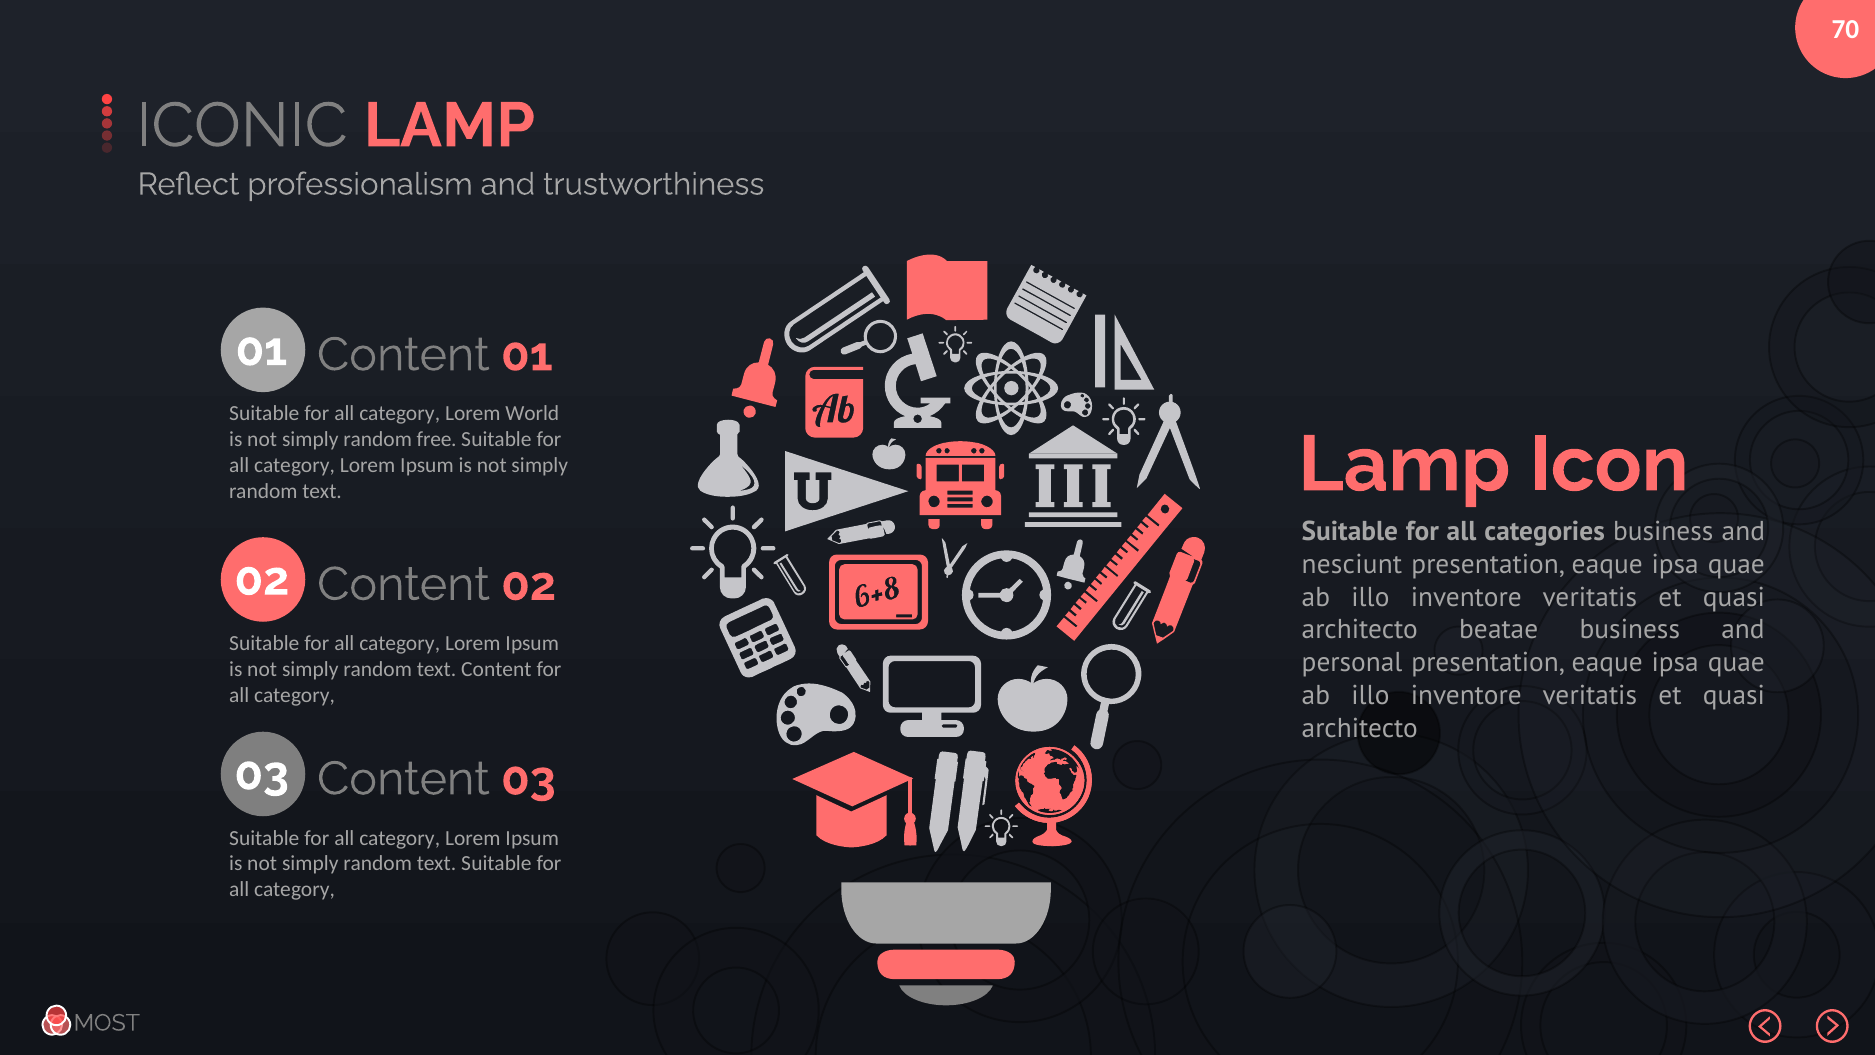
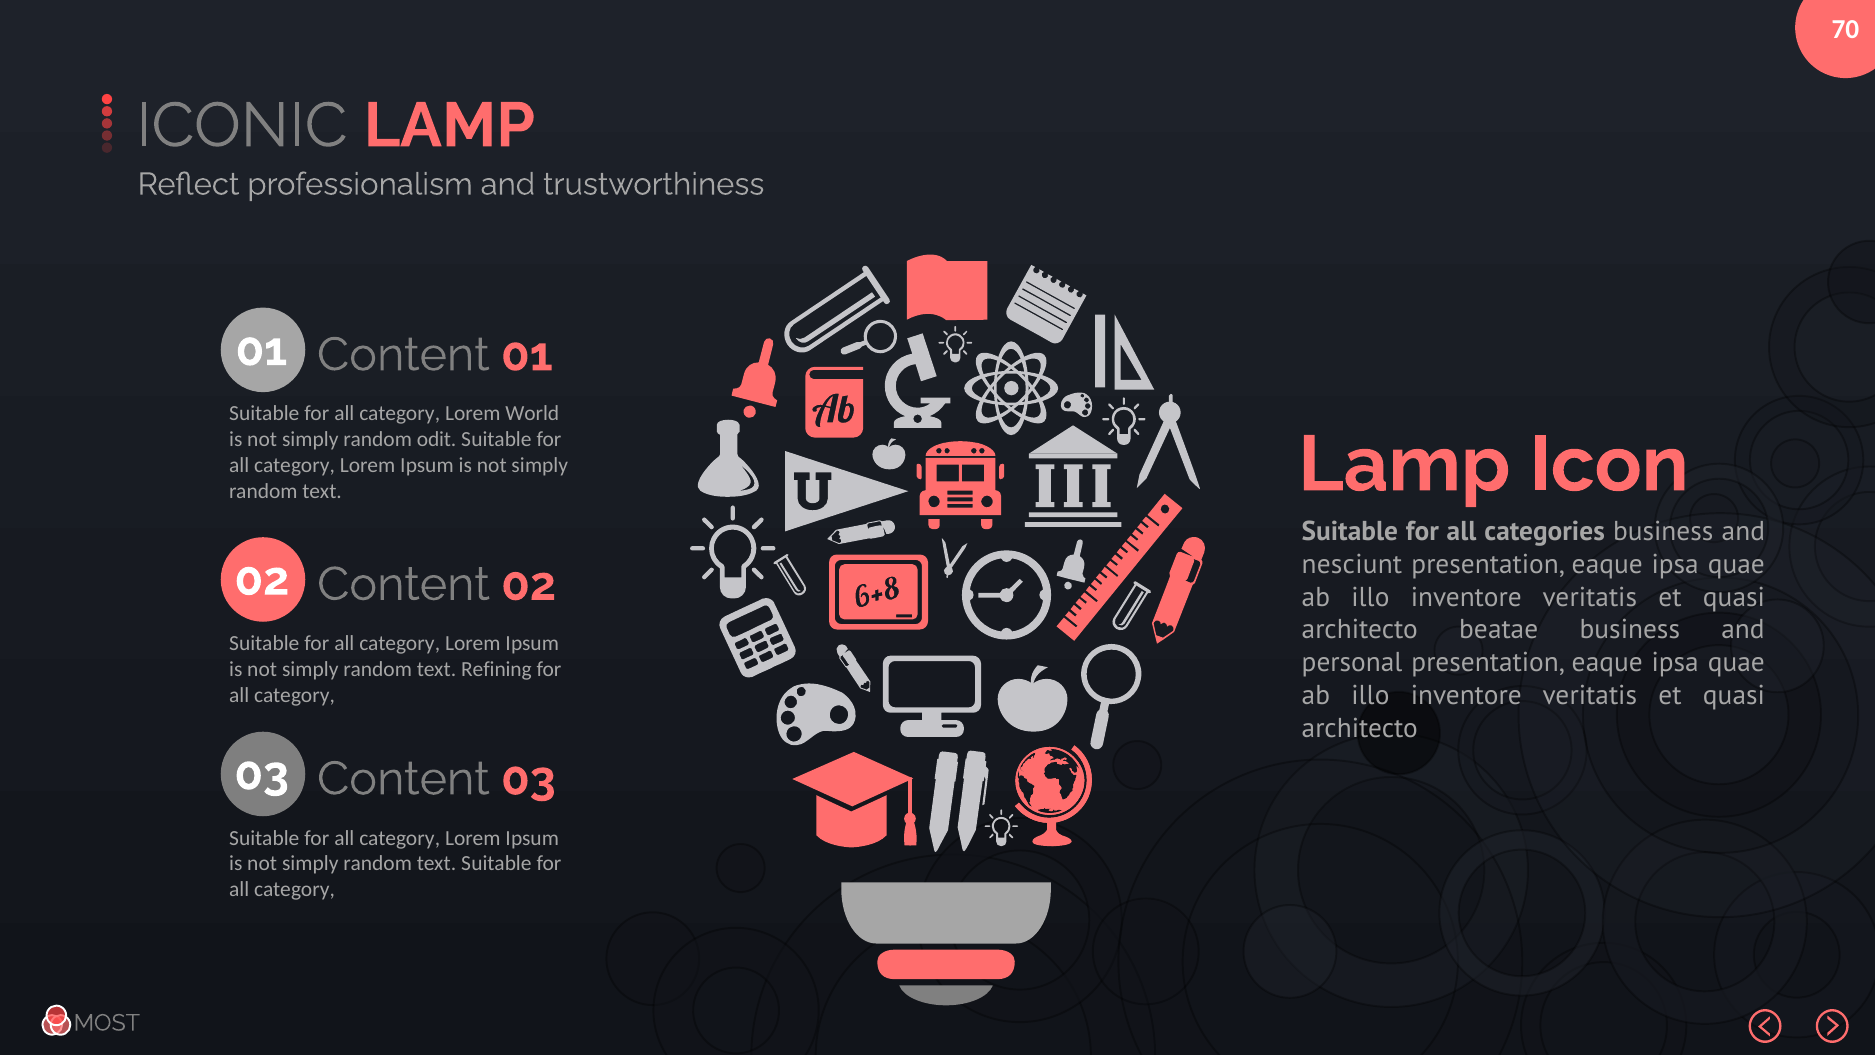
free: free -> odit
text Content: Content -> Refining
